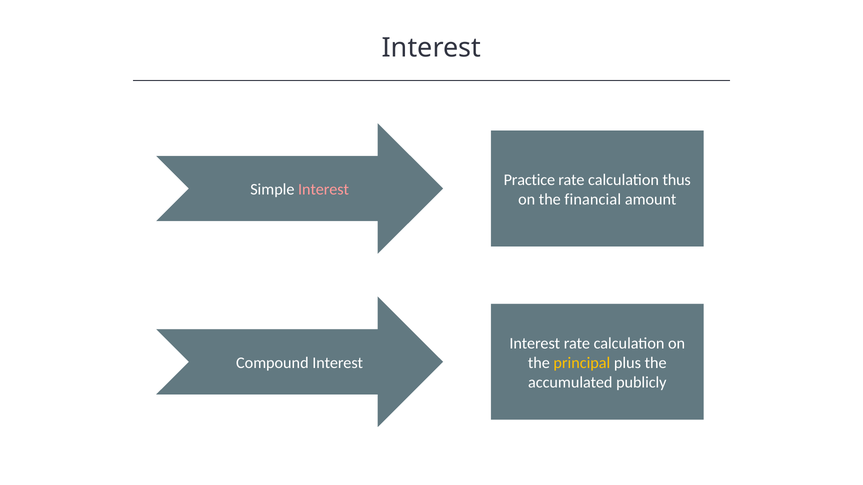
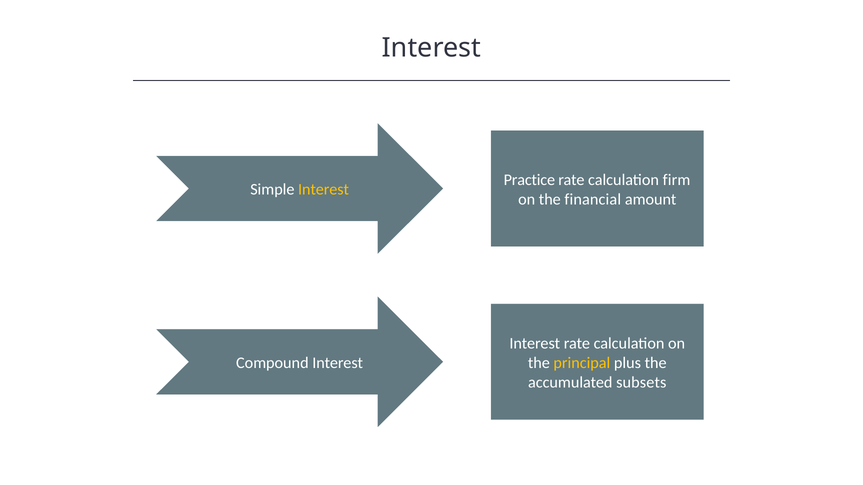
thus: thus -> firm
Interest at (324, 190) colour: pink -> yellow
publicly: publicly -> subsets
